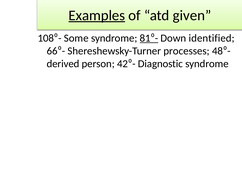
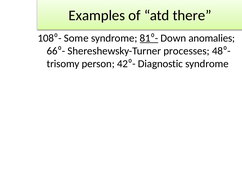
Examples underline: present -> none
given: given -> there
identified: identified -> anomalies
derived: derived -> trisomy
